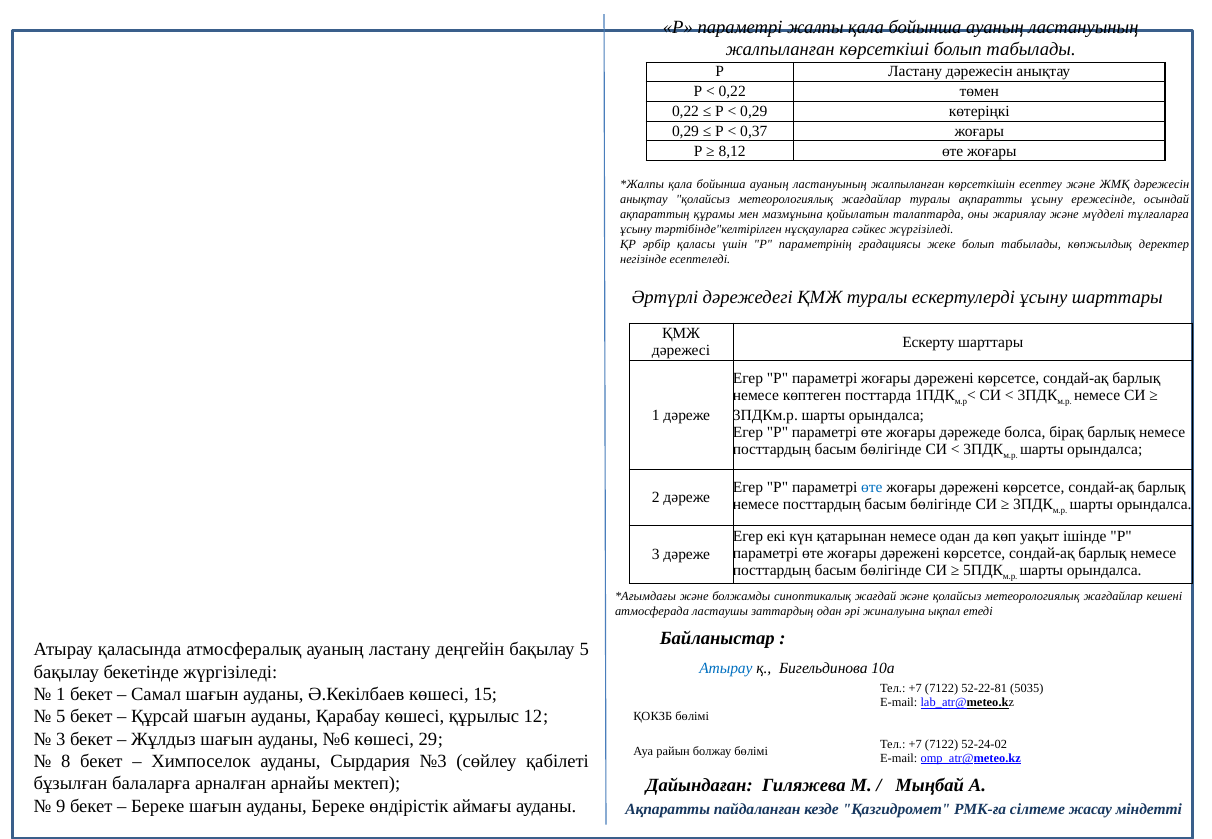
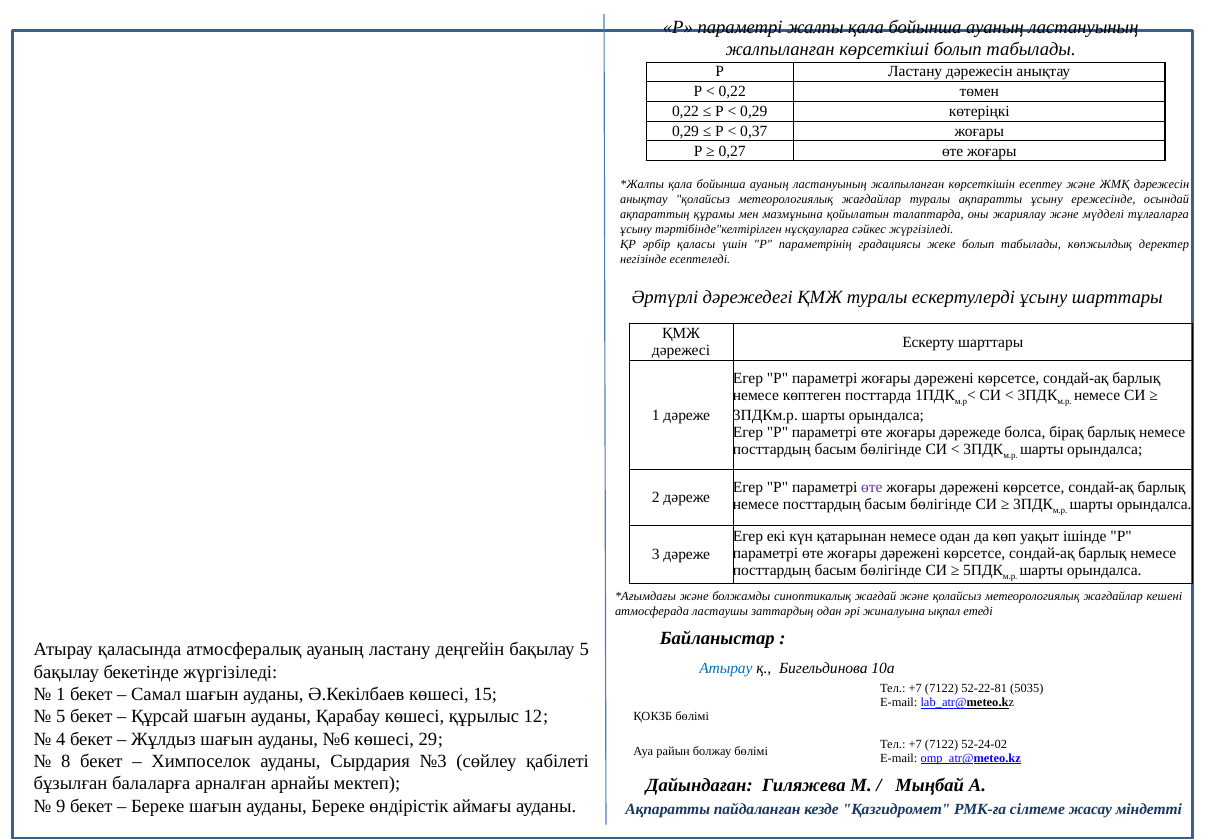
8,12: 8,12 -> 0,27
өте at (872, 487) colour: blue -> purple
3 at (61, 739): 3 -> 4
